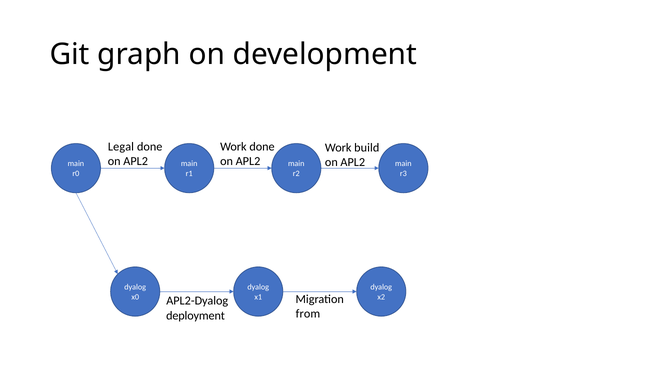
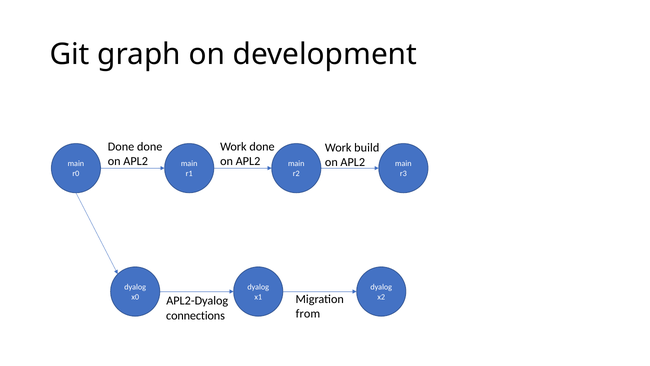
Legal at (121, 146): Legal -> Done
deployment: deployment -> connections
